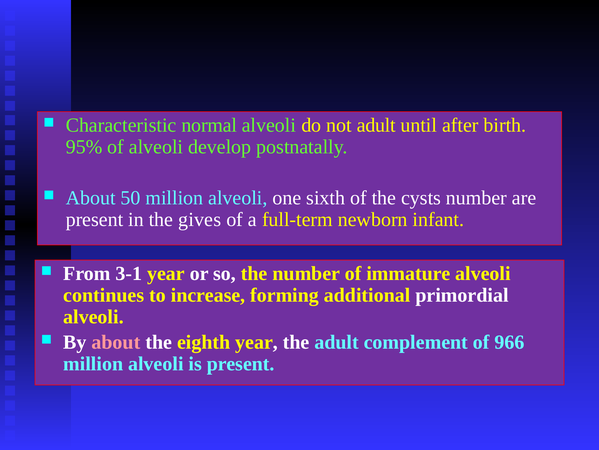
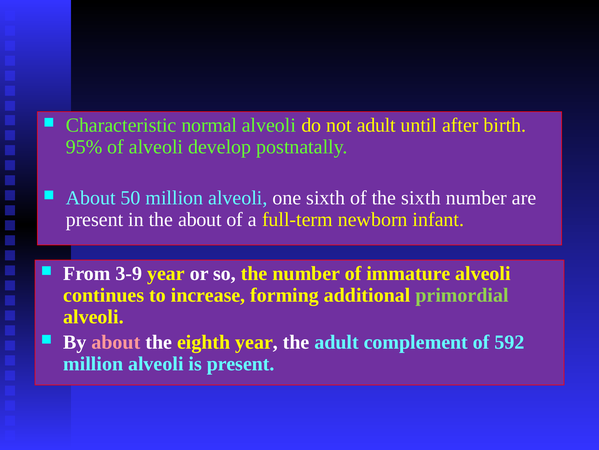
the cysts: cysts -> sixth
the gives: gives -> about
3-1: 3-1 -> 3-9
primordial colour: white -> light green
966: 966 -> 592
